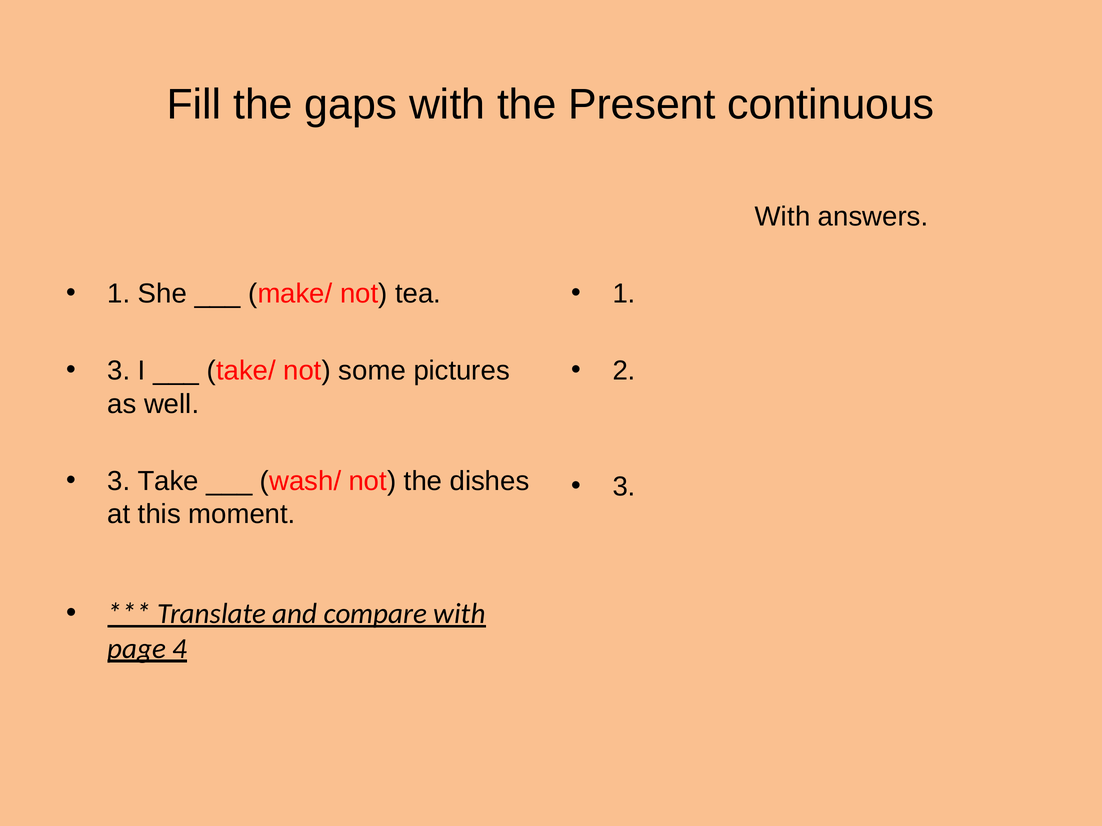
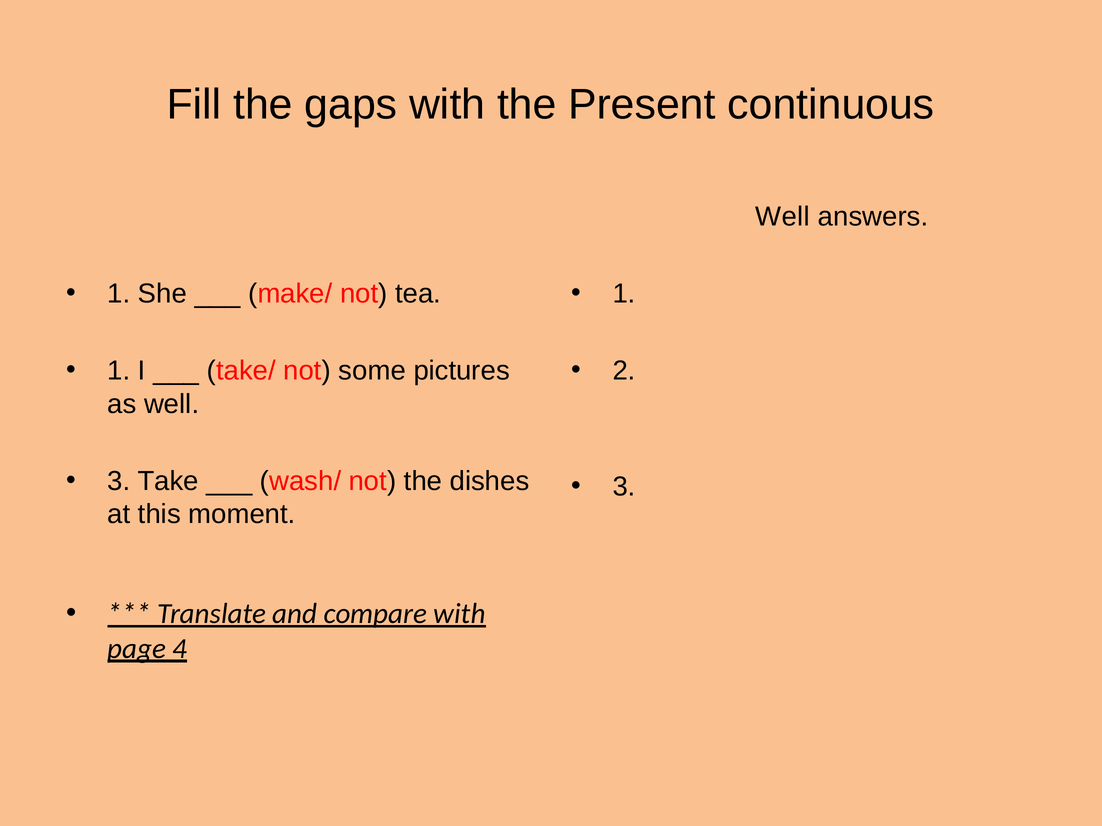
With at (783, 217): With -> Well
3 at (119, 371): 3 -> 1
